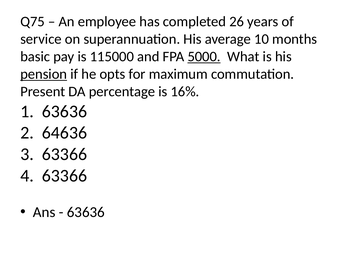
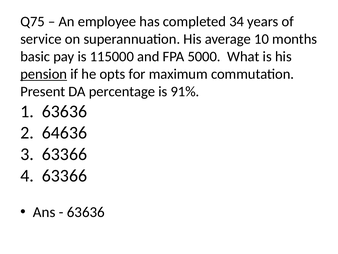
26: 26 -> 34
5000 underline: present -> none
16%: 16% -> 91%
